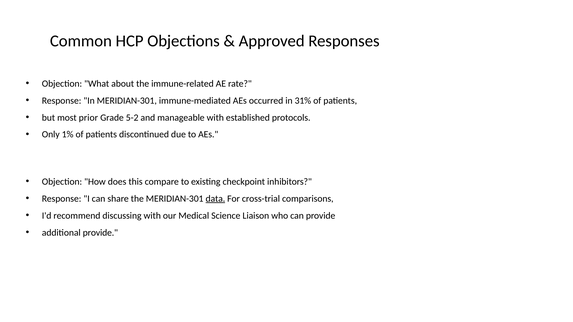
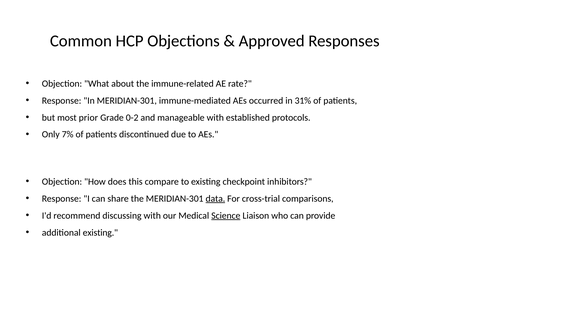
5-2: 5-2 -> 0-2
1%: 1% -> 7%
Science underline: none -> present
additional provide: provide -> existing
